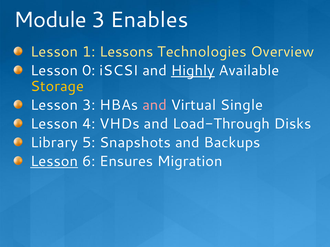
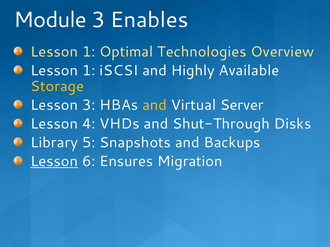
Lessons: Lessons -> Optimal
0 at (89, 71): 0 -> 1
Highly underline: present -> none
and at (155, 105) colour: pink -> yellow
Single: Single -> Server
Load-Through: Load-Through -> Shut-Through
